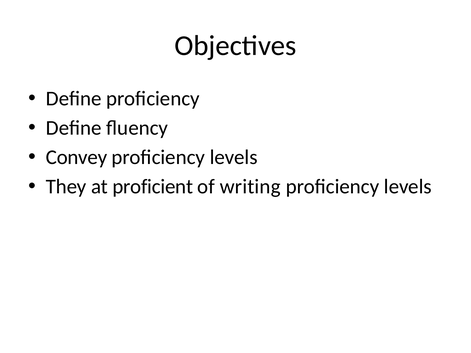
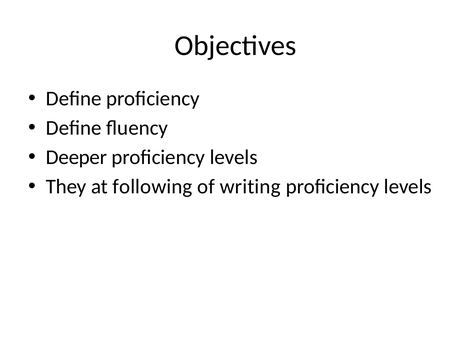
Convey: Convey -> Deeper
proficient: proficient -> following
